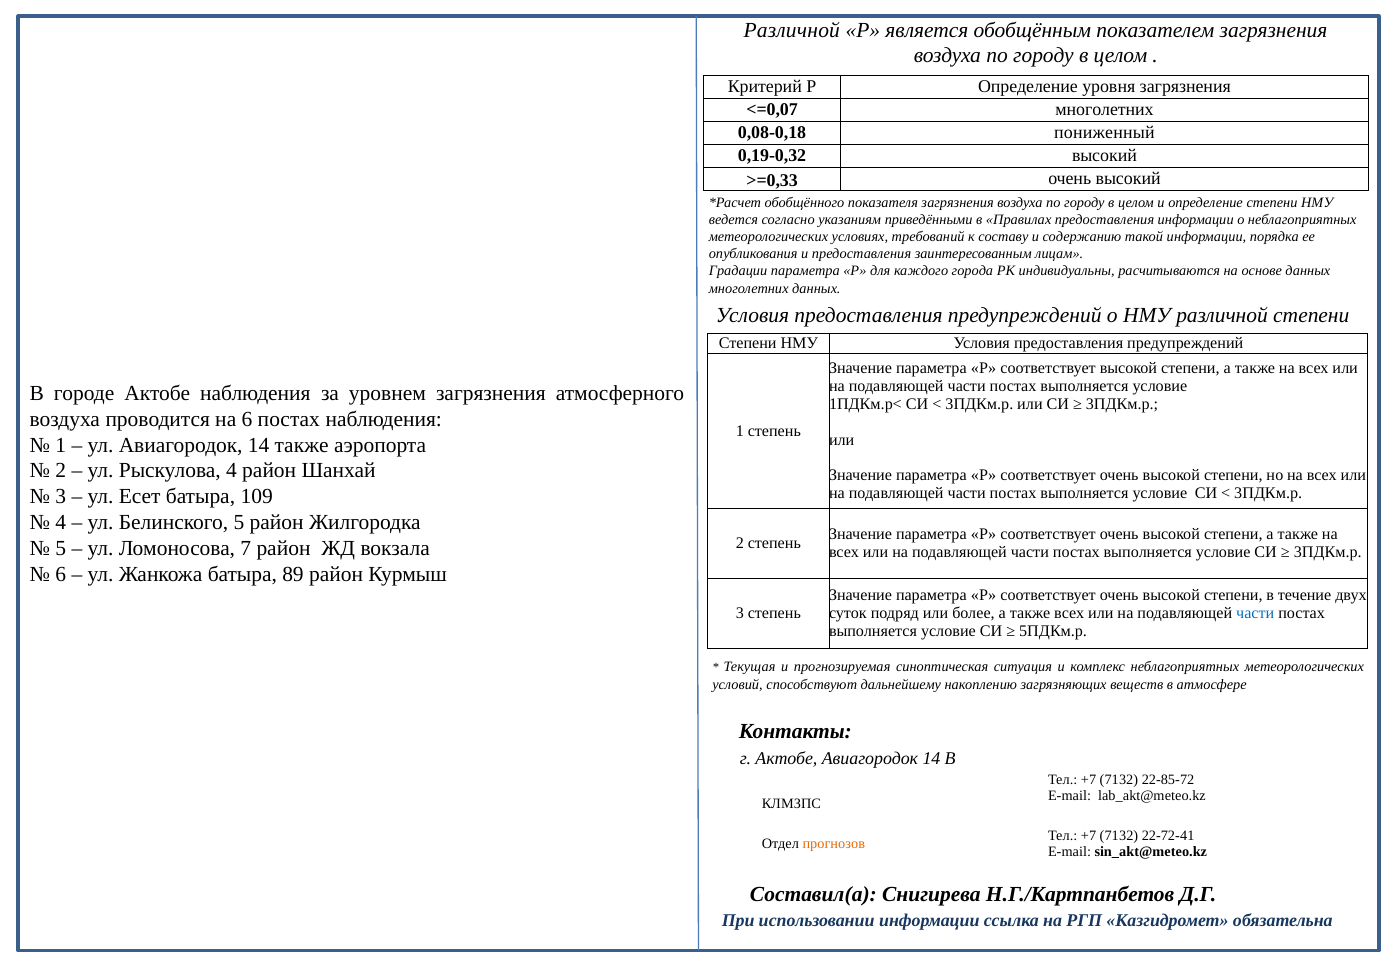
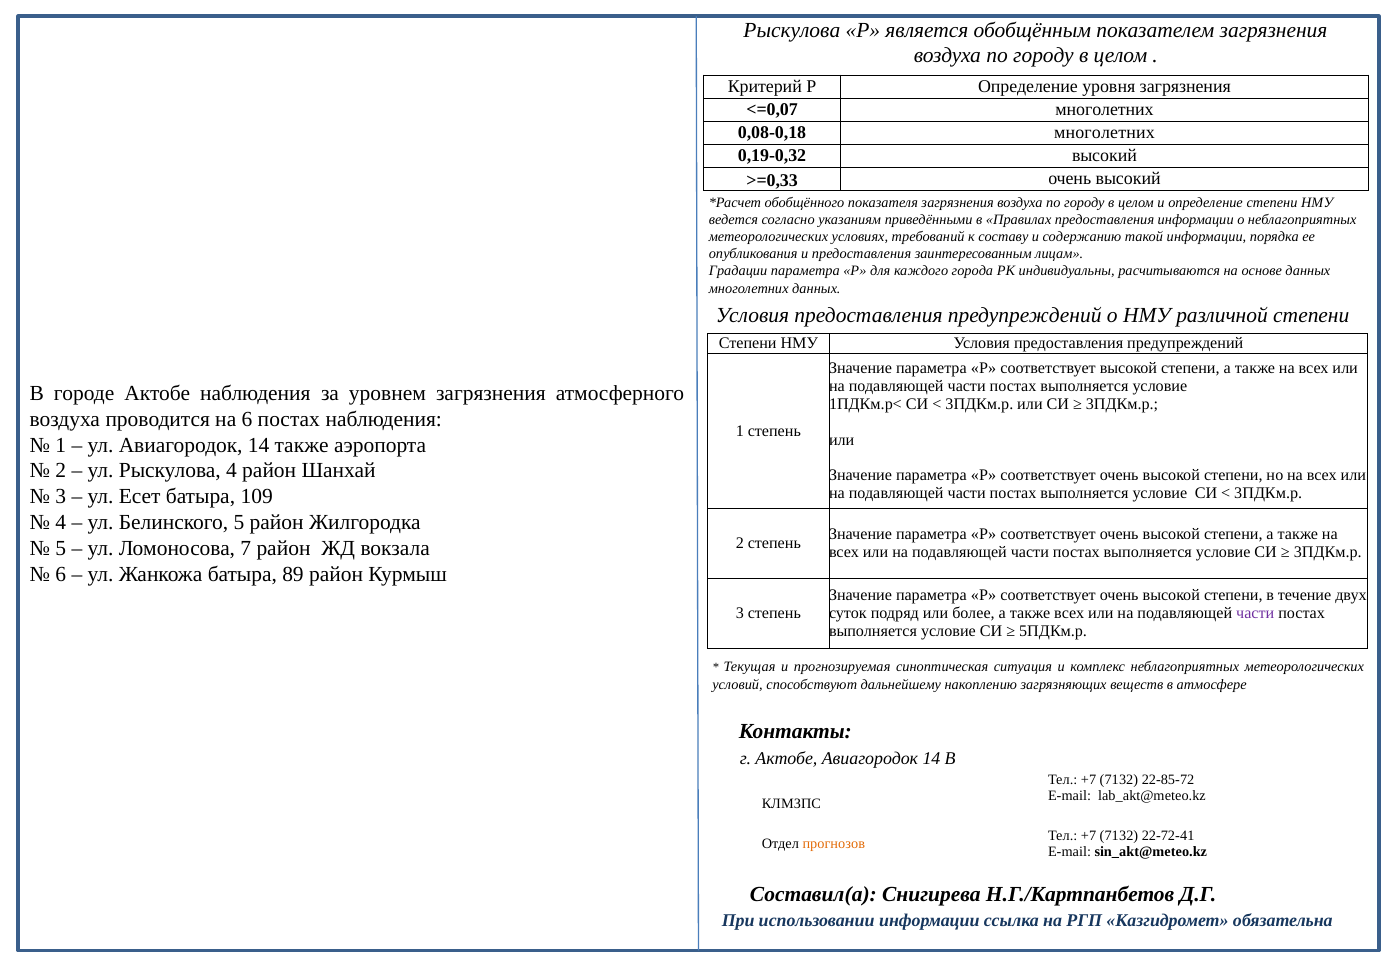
Различной at (792, 30): Различной -> Рыскулова
0,08-0,18 пониженный: пониженный -> многолетних
части at (1255, 613) colour: blue -> purple
